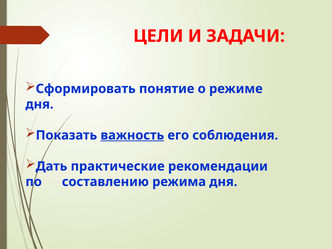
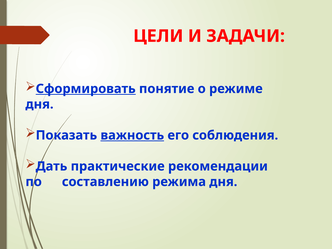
Сформировать underline: none -> present
